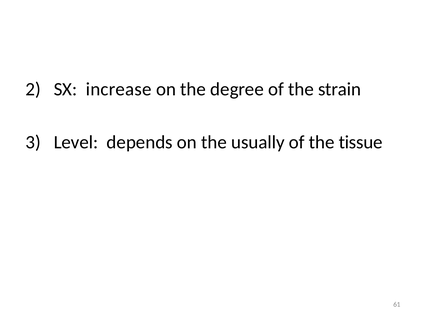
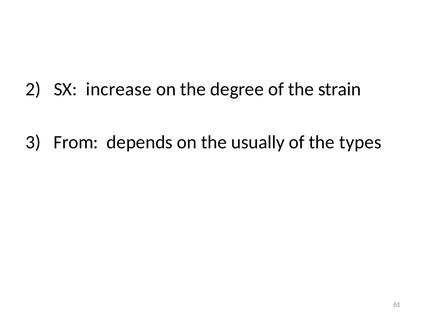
Level: Level -> From
tissue: tissue -> types
